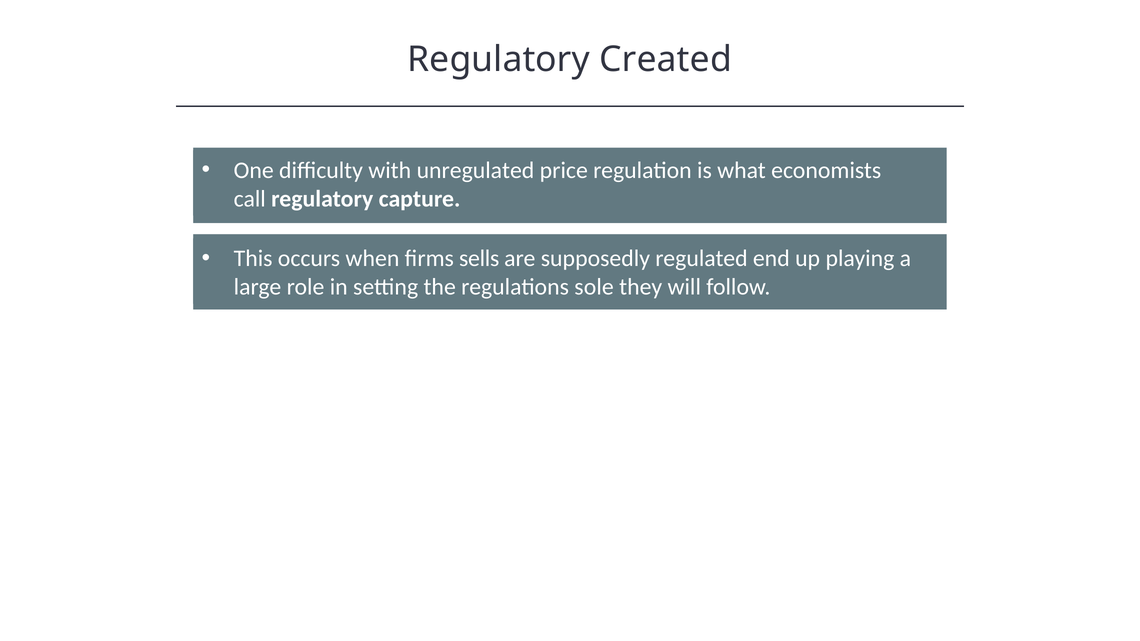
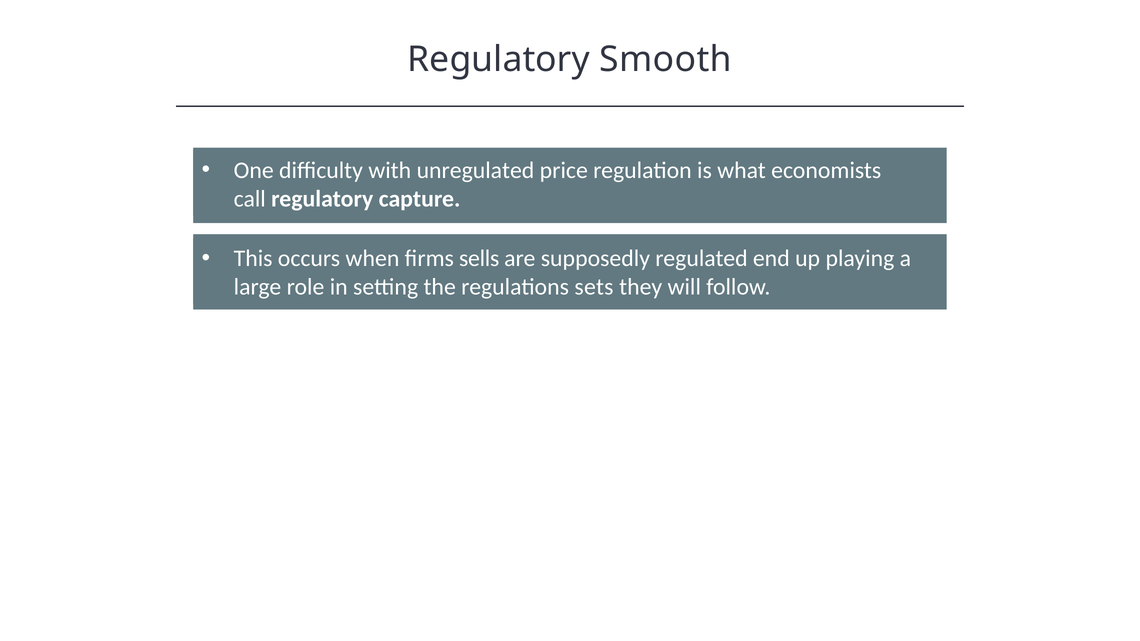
Created: Created -> Smooth
sole: sole -> sets
